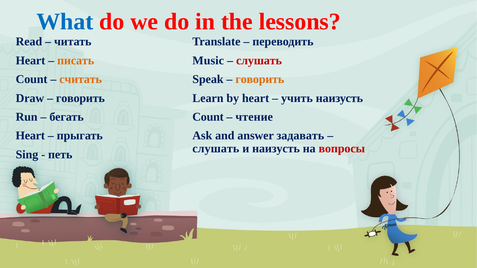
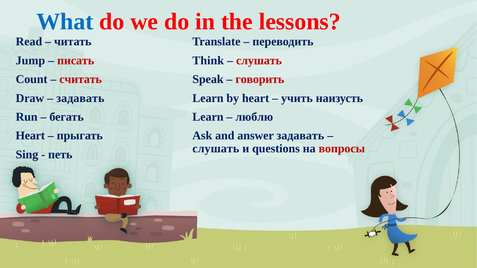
Heart at (30, 61): Heart -> Jump
писать colour: orange -> red
Music: Music -> Think
считать colour: orange -> red
говорить at (260, 79) colour: orange -> red
говорить at (80, 98): говорить -> задавать
Count at (208, 117): Count -> Learn
чтение: чтение -> люблю
и наизусть: наизусть -> questions
